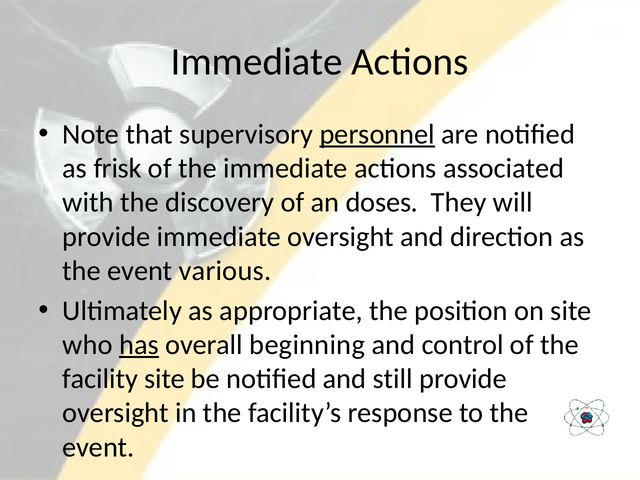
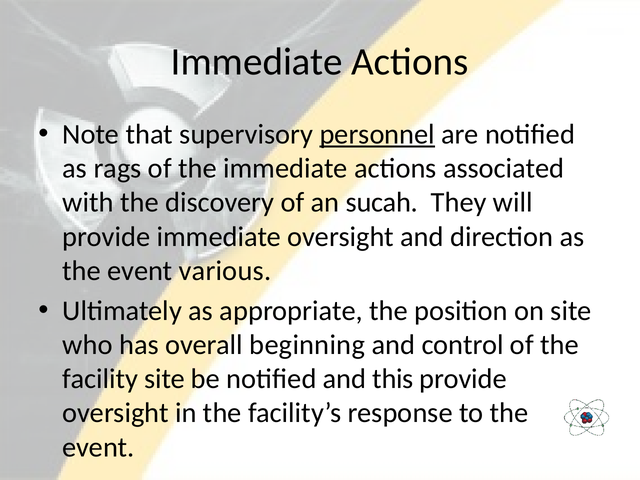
frisk: frisk -> rags
doses: doses -> sucah
has underline: present -> none
still: still -> this
